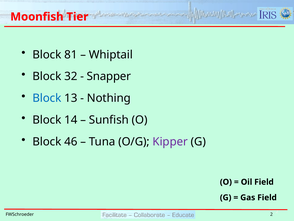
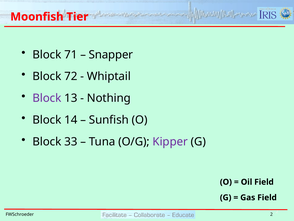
81: 81 -> 71
Whiptail: Whiptail -> Snapper
32: 32 -> 72
Snapper: Snapper -> Whiptail
Block at (47, 98) colour: blue -> purple
46: 46 -> 33
